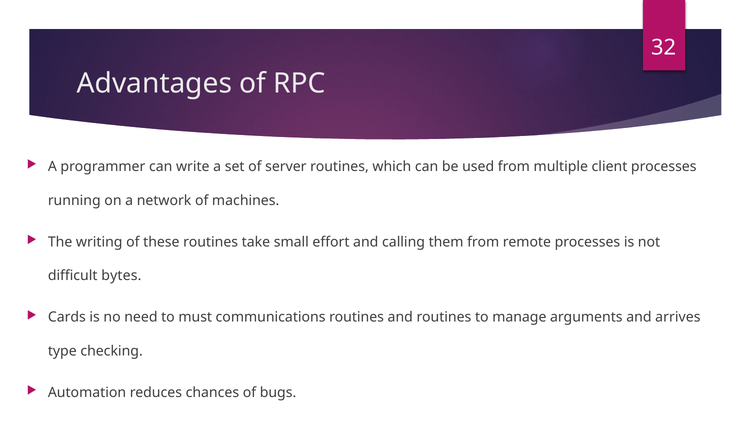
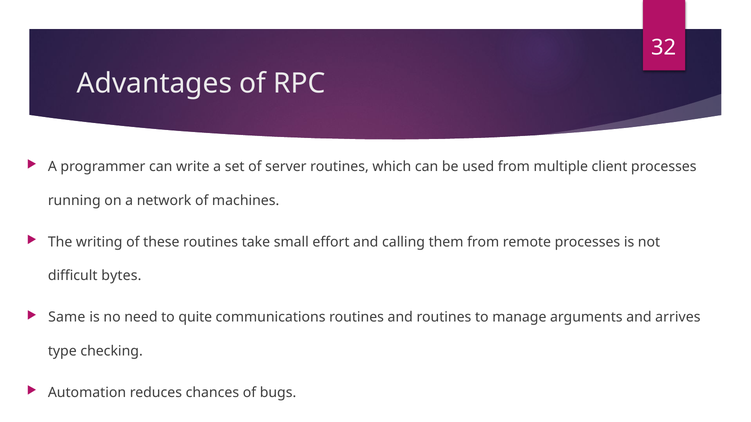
Cards: Cards -> Same
must: must -> quite
